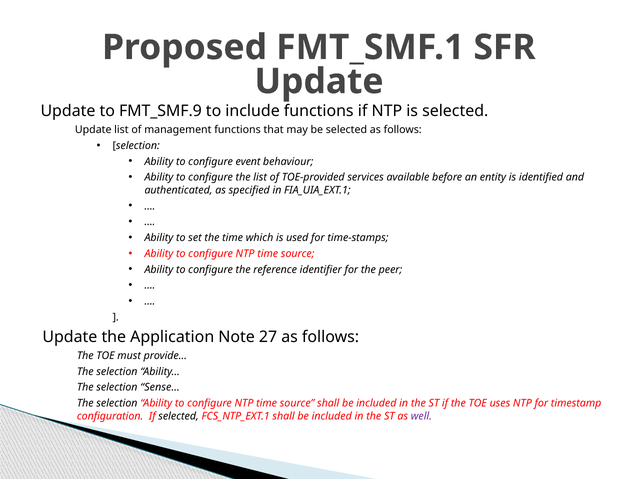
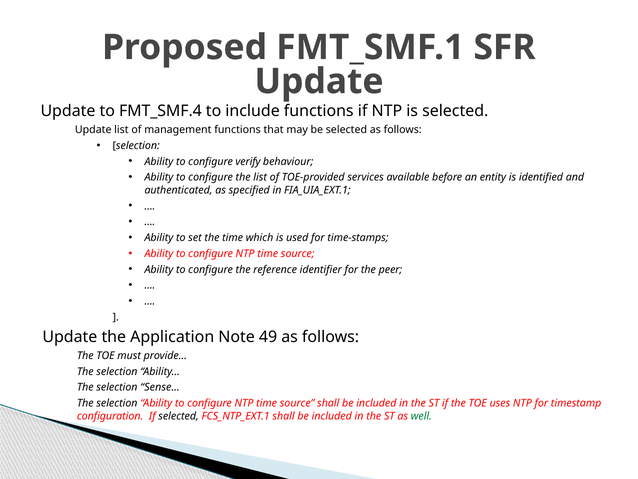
FMT_SMF.9: FMT_SMF.9 -> FMT_SMF.4
event: event -> verify
27: 27 -> 49
well colour: purple -> green
